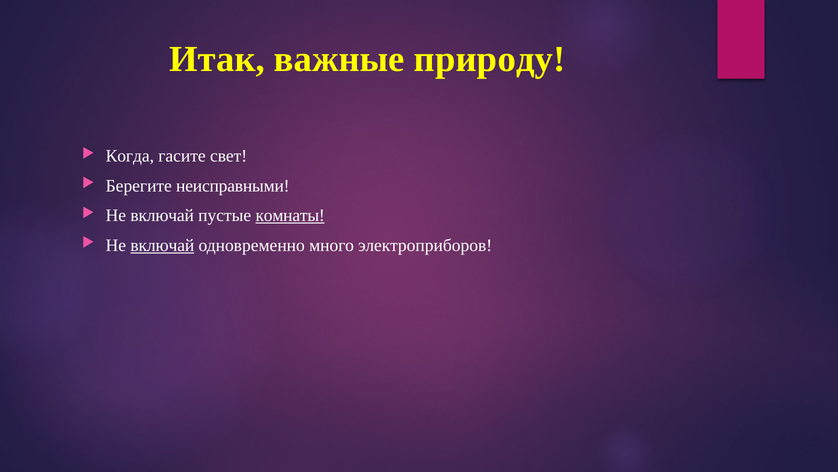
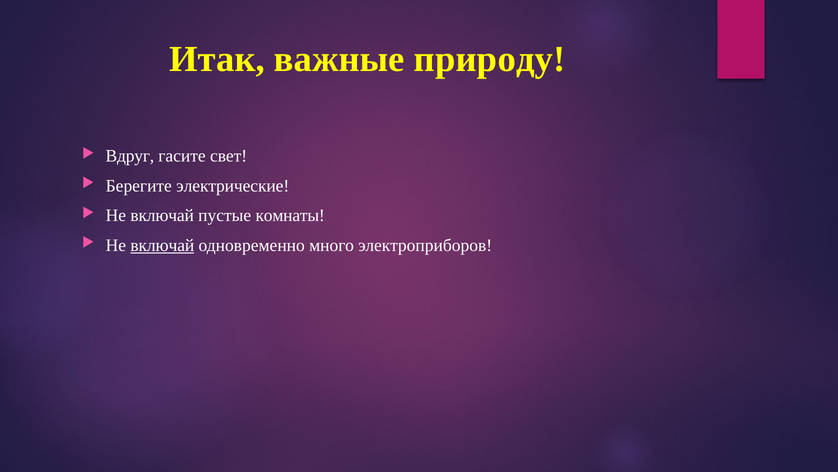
Когда: Когда -> Вдруг
неисправными: неисправными -> электрические
комнаты underline: present -> none
